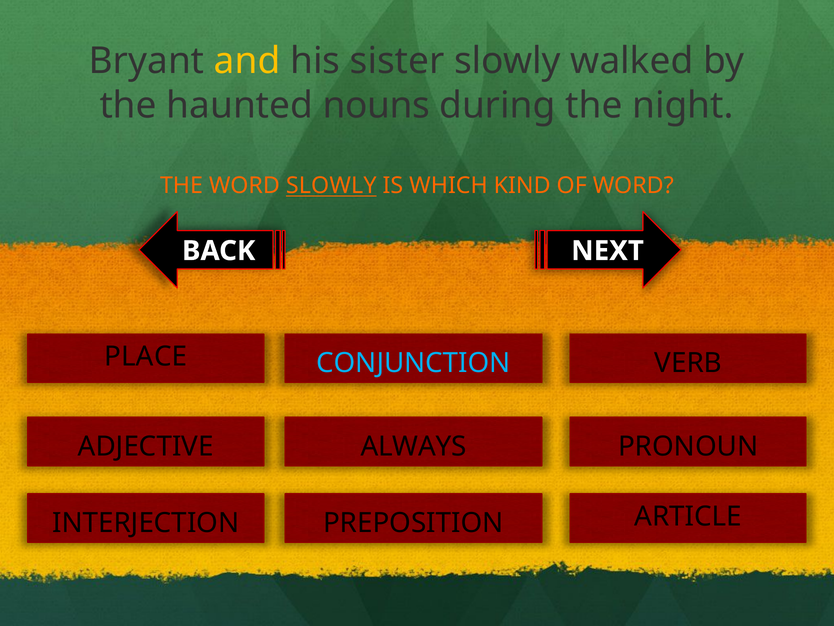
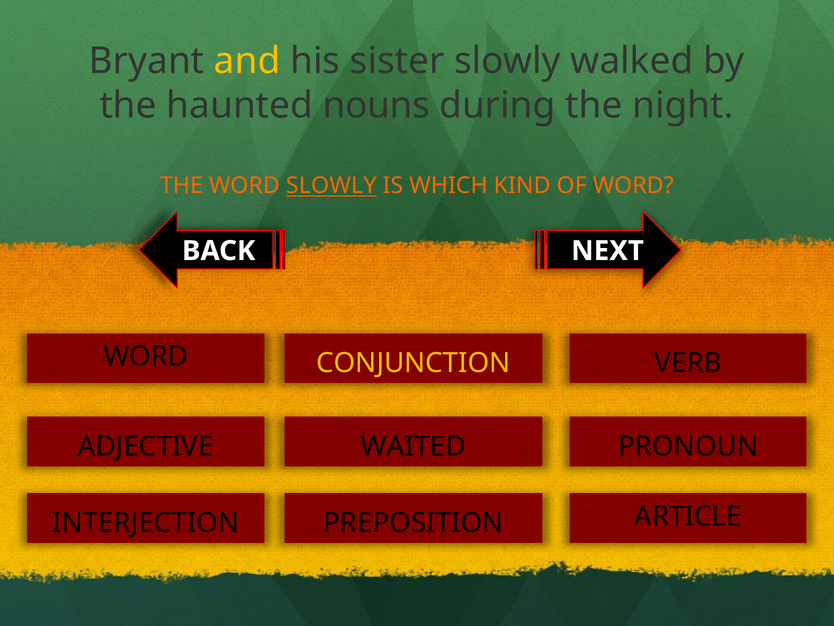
PLACE at (146, 356): PLACE -> WORD
CONJUNCTION colour: light blue -> yellow
ALWAYS: ALWAYS -> WAITED
